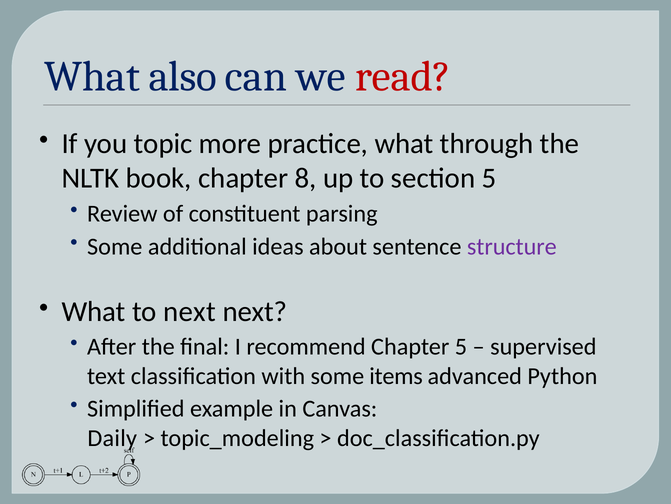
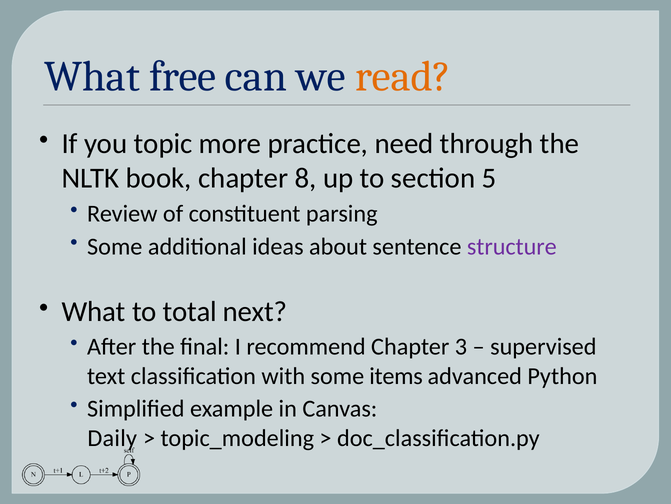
also: also -> free
read colour: red -> orange
practice what: what -> need
to next: next -> total
Chapter 5: 5 -> 3
